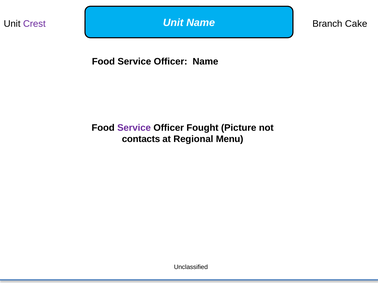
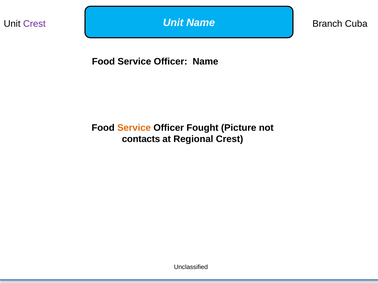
Cake: Cake -> Cuba
Service at (134, 128) colour: purple -> orange
Regional Menu: Menu -> Crest
